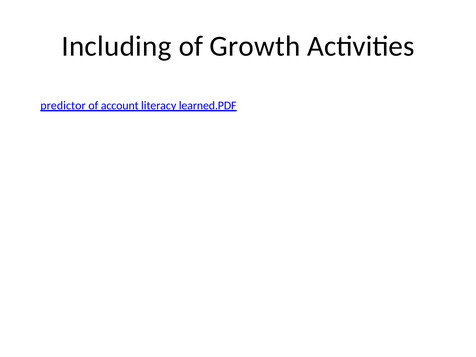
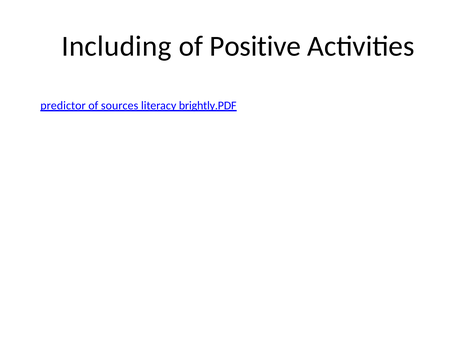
Growth: Growth -> Positive
account: account -> sources
learned.PDF: learned.PDF -> brightly.PDF
